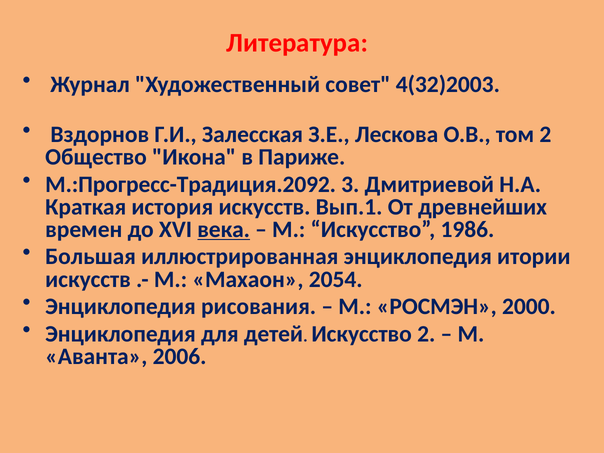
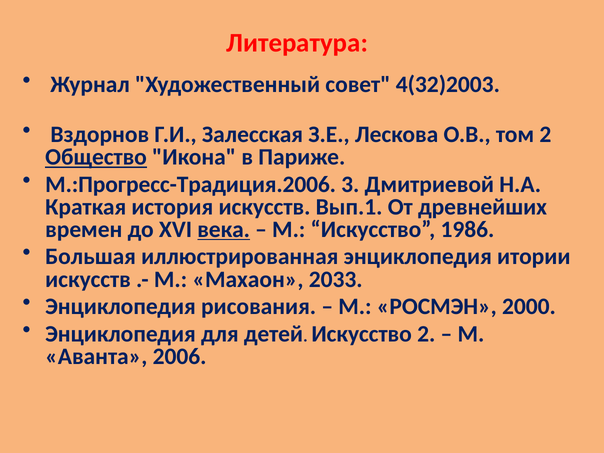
Общество underline: none -> present
М.:Прогресс-Традиция.2092: М.:Прогресс-Традиция.2092 -> М.:Прогресс-Традиция.2006
2054: 2054 -> 2033
